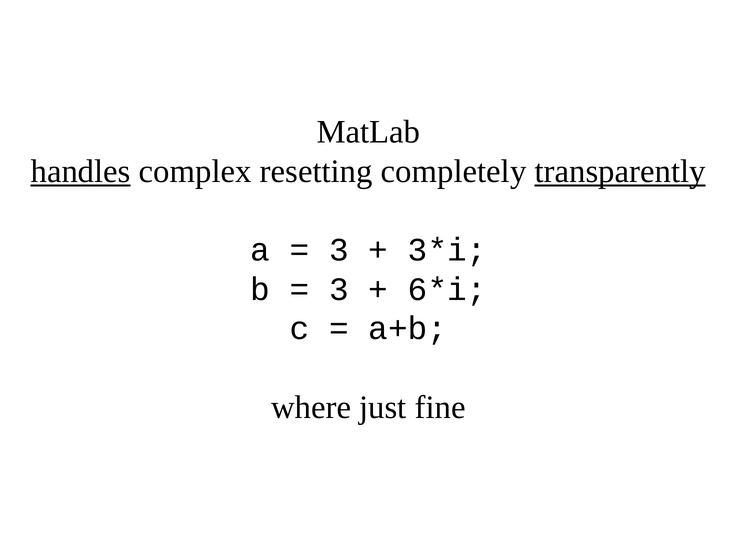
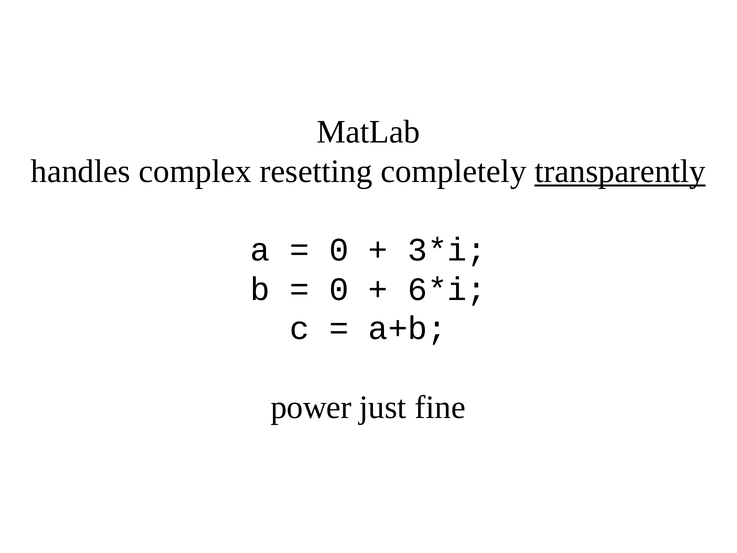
handles underline: present -> none
3 at (339, 250): 3 -> 0
3 at (339, 289): 3 -> 0
where: where -> power
